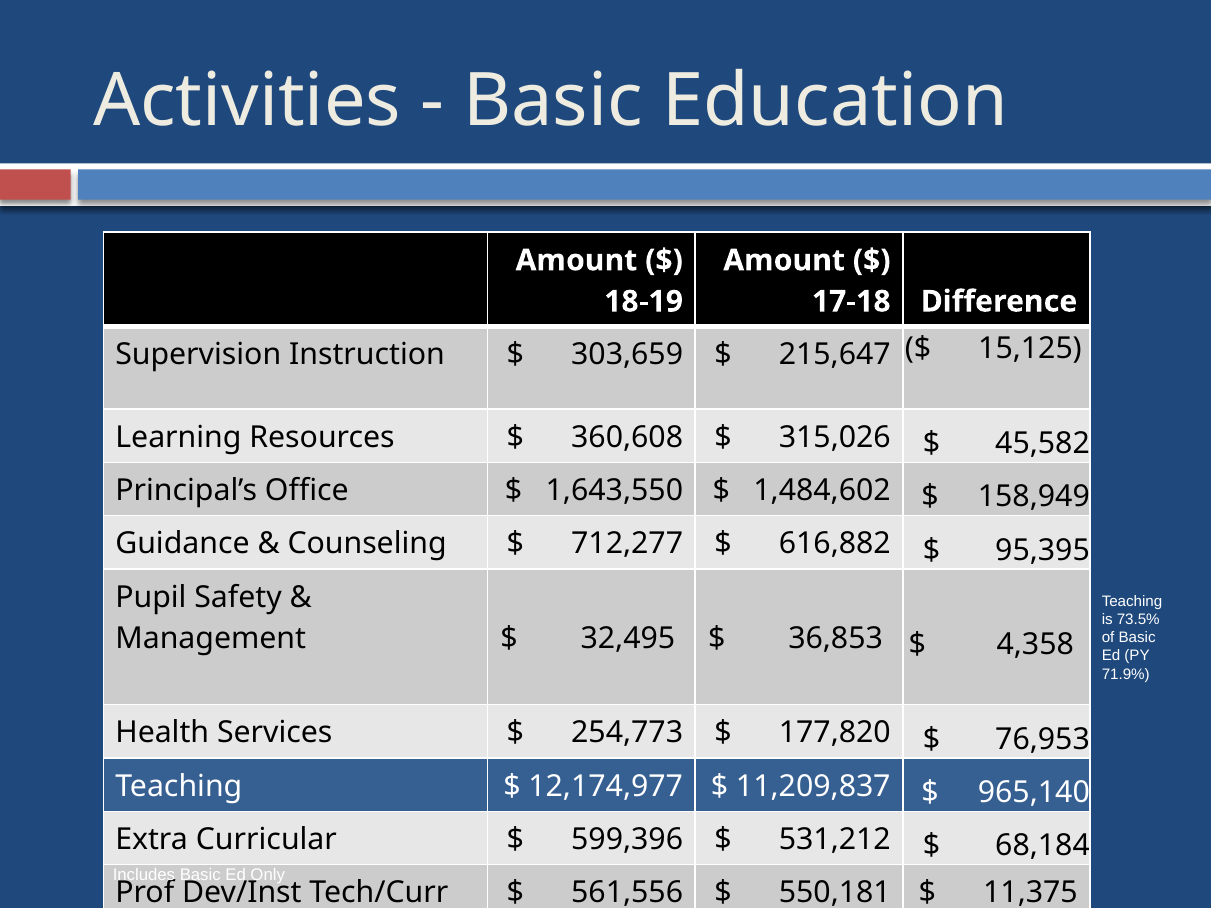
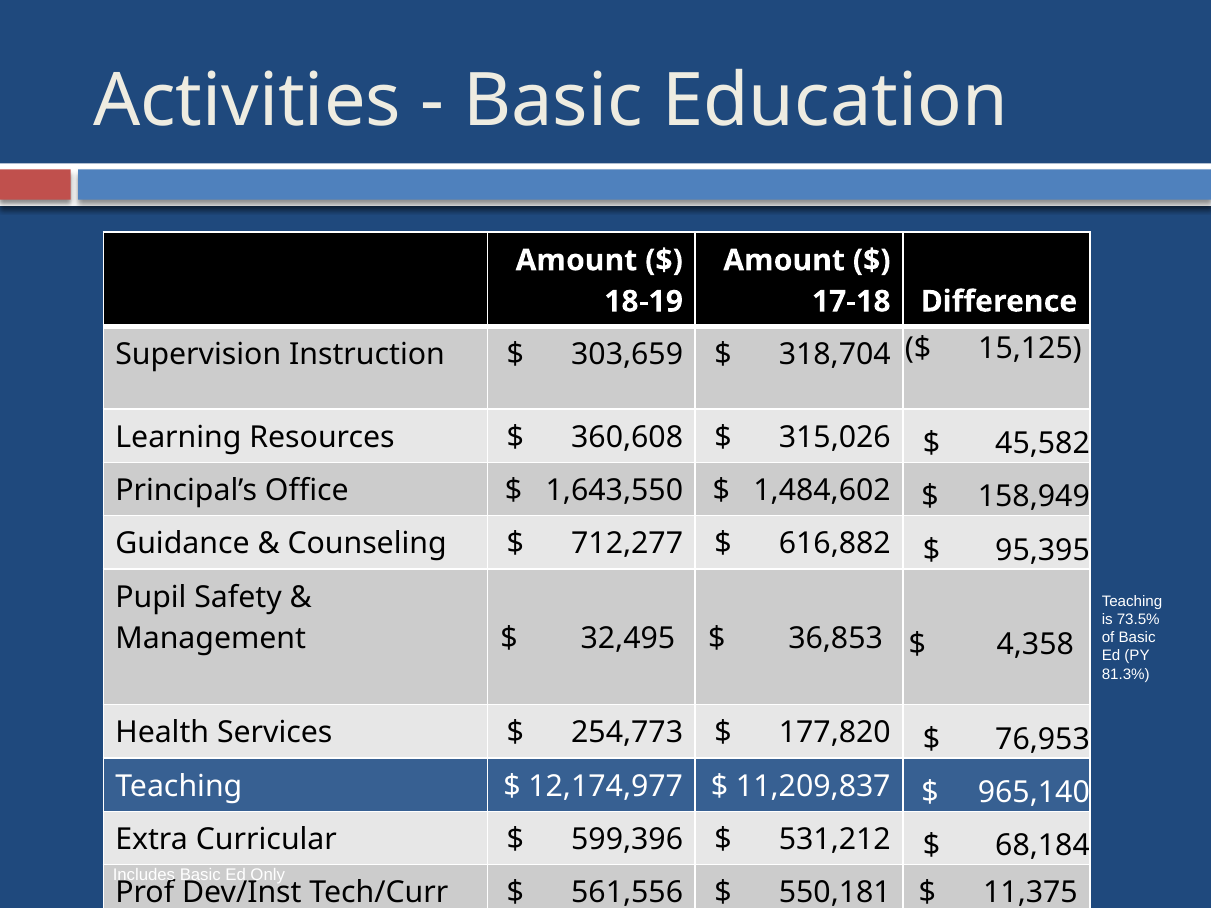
215,647: 215,647 -> 318,704
71.9%: 71.9% -> 81.3%
